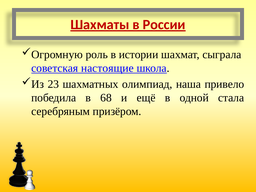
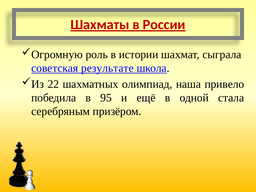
настоящие: настоящие -> результате
23: 23 -> 22
68: 68 -> 95
